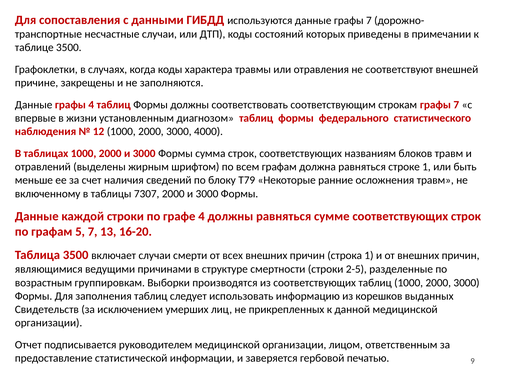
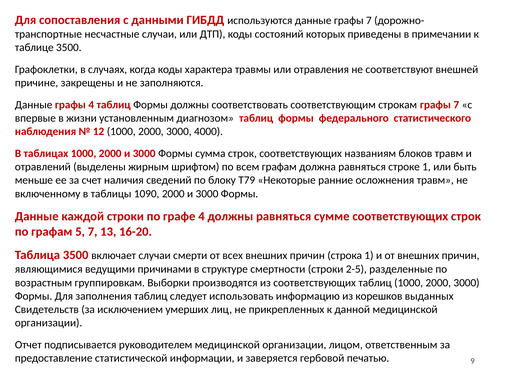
7307: 7307 -> 1090
